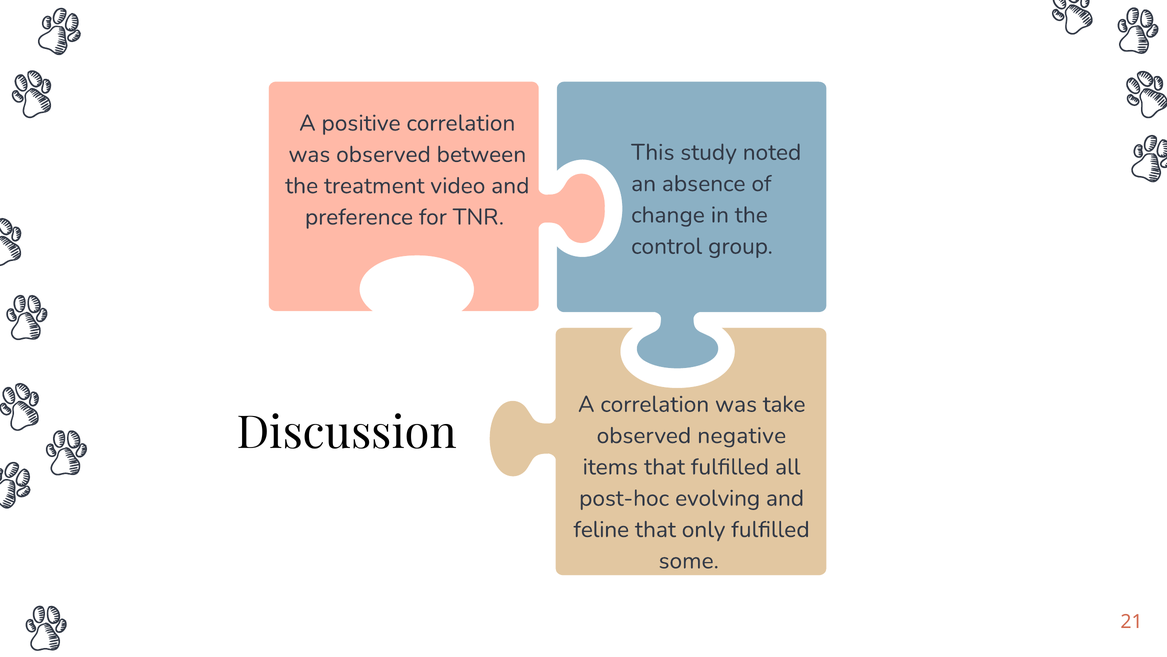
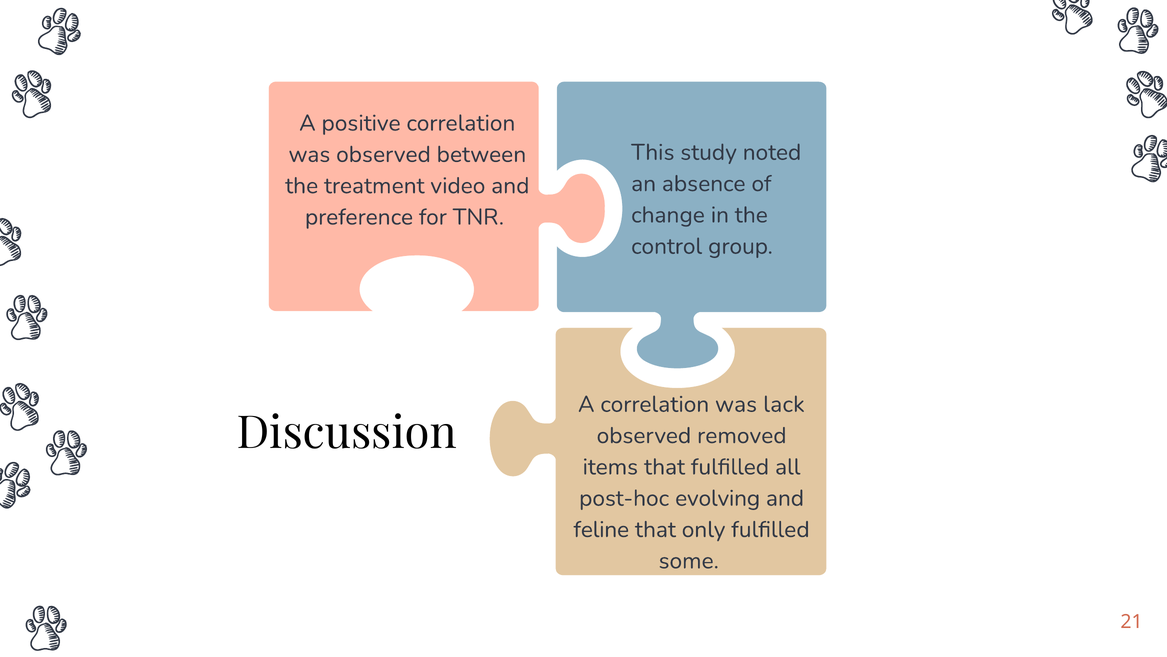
take: take -> lack
negative: negative -> removed
